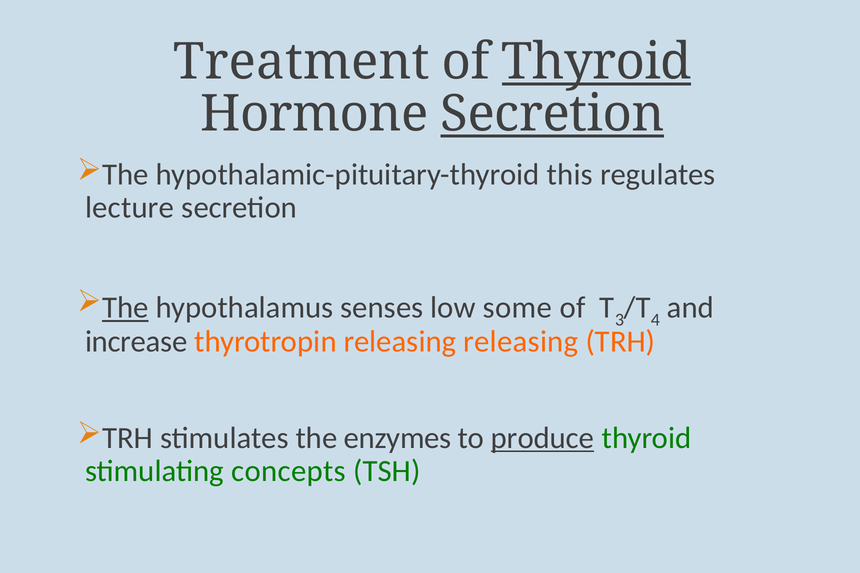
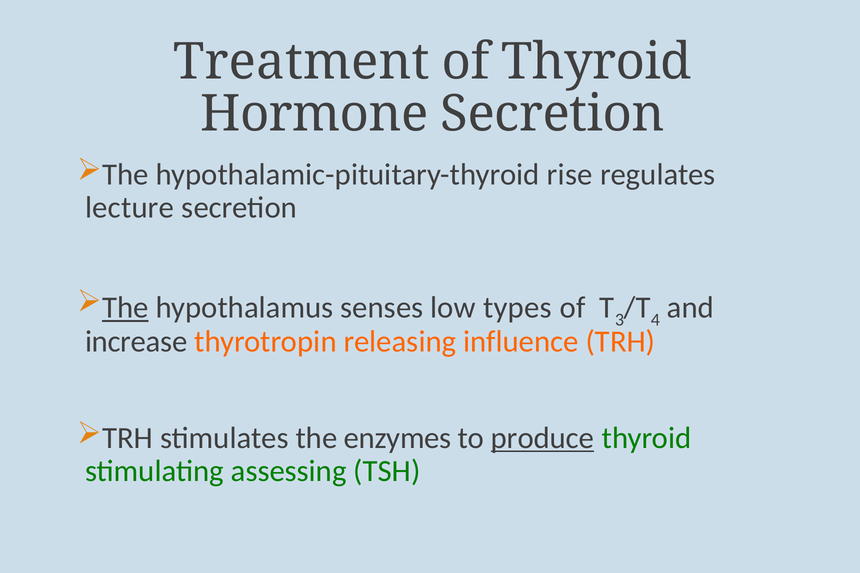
Thyroid at (597, 62) underline: present -> none
Secretion at (552, 114) underline: present -> none
this: this -> rise
some: some -> types
releasing releasing: releasing -> influence
concepts: concepts -> assessing
